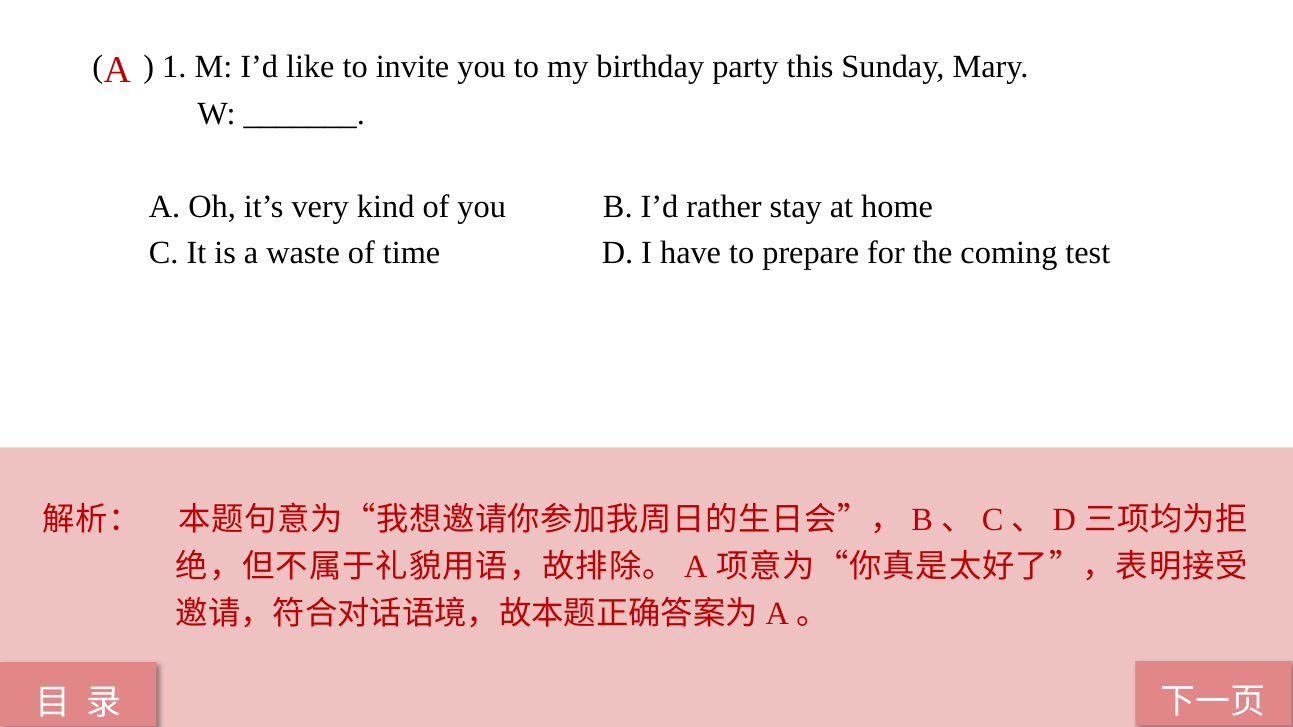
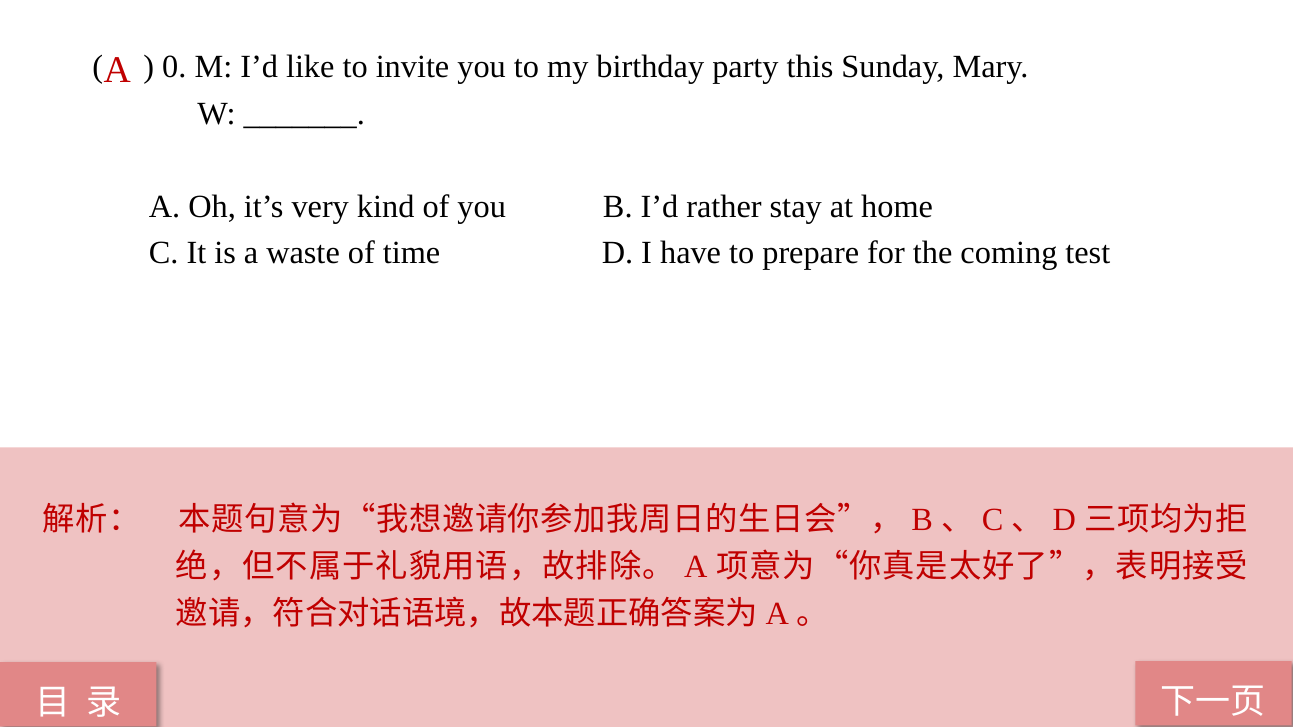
1: 1 -> 0
